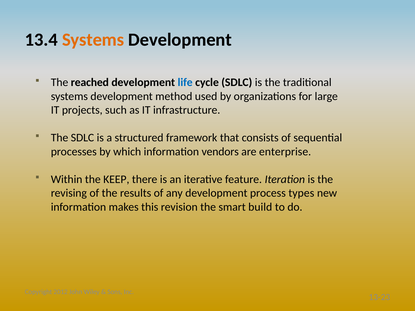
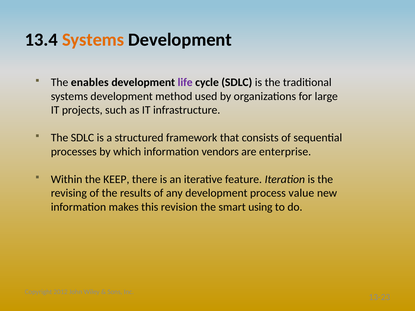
reached: reached -> enables
life colour: blue -> purple
types: types -> value
build: build -> using
